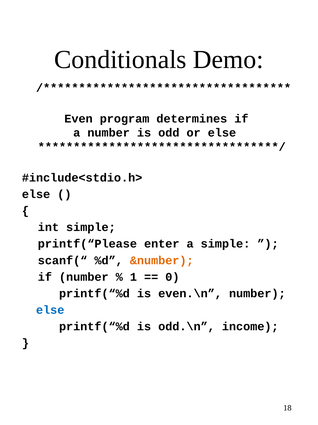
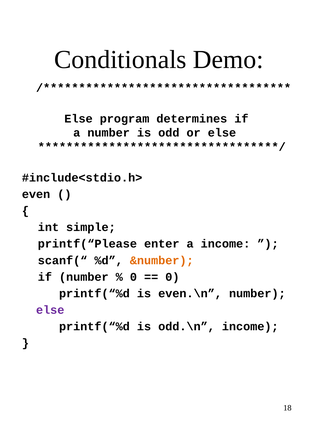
Even at (79, 118): Even -> Else
else at (36, 194): else -> even
a simple: simple -> income
1 at (133, 276): 1 -> 0
else at (50, 309) colour: blue -> purple
